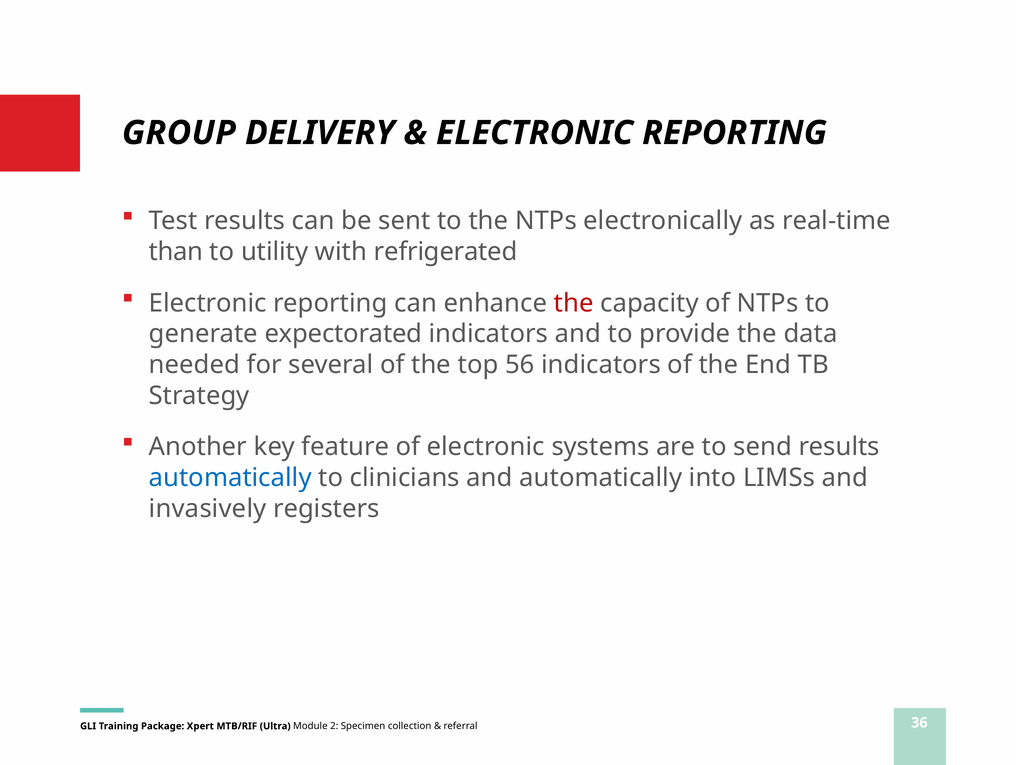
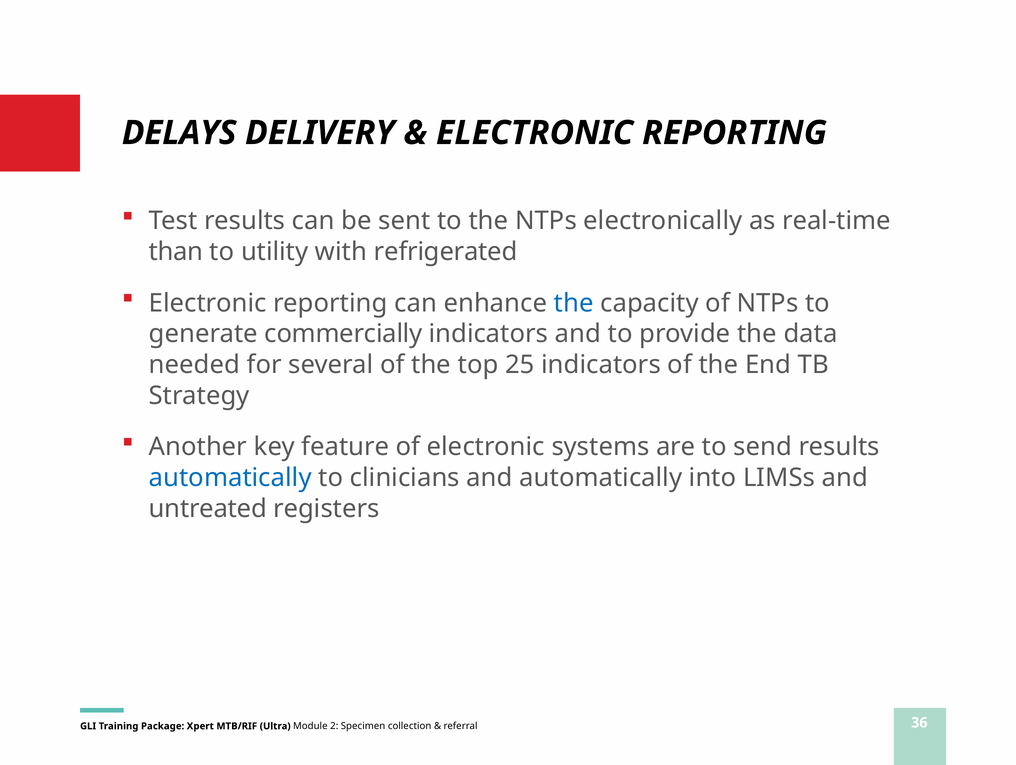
GROUP: GROUP -> DELAYS
the at (574, 303) colour: red -> blue
expectorated: expectorated -> commercially
56: 56 -> 25
invasively: invasively -> untreated
